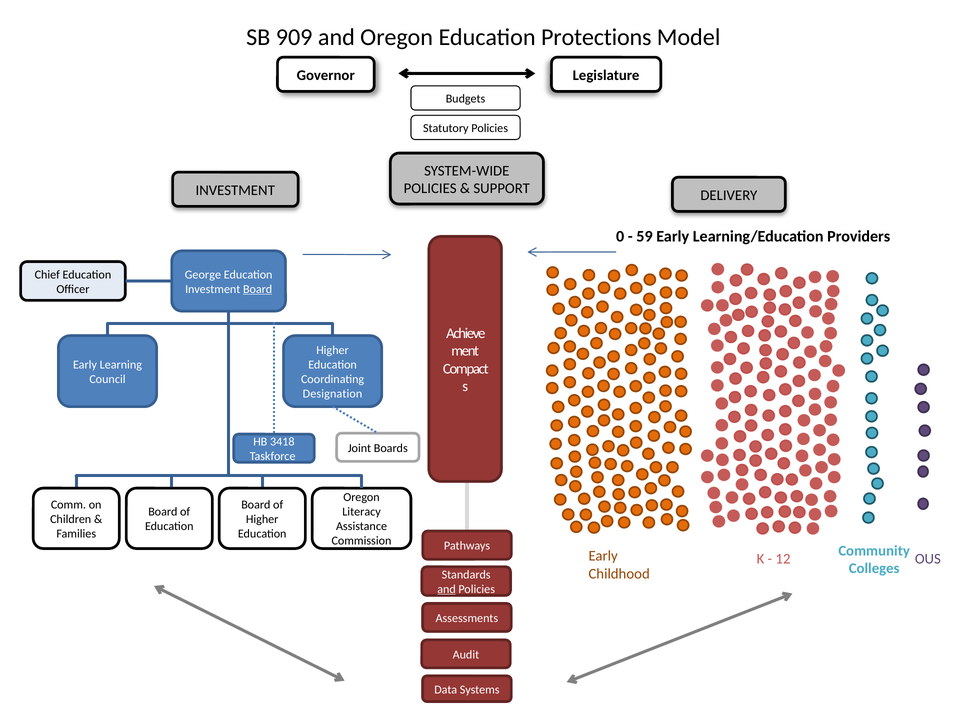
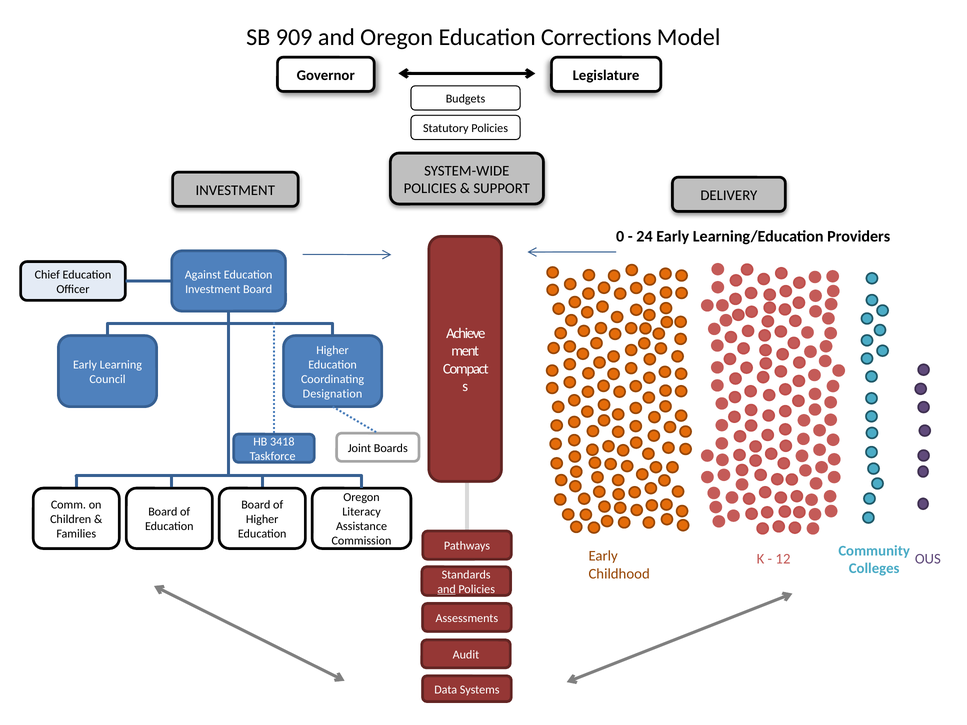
Protections: Protections -> Corrections
59: 59 -> 24
George: George -> Against
Board at (258, 289) underline: present -> none
